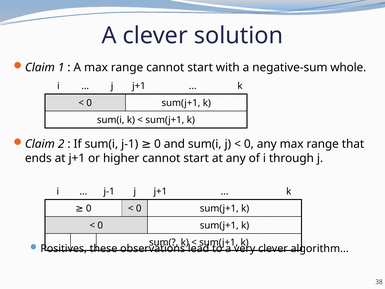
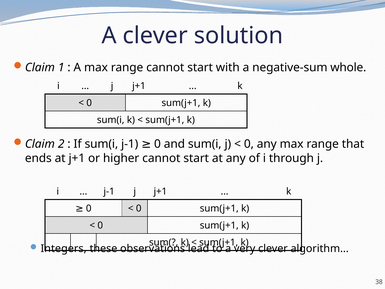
Positives: Positives -> Integers
